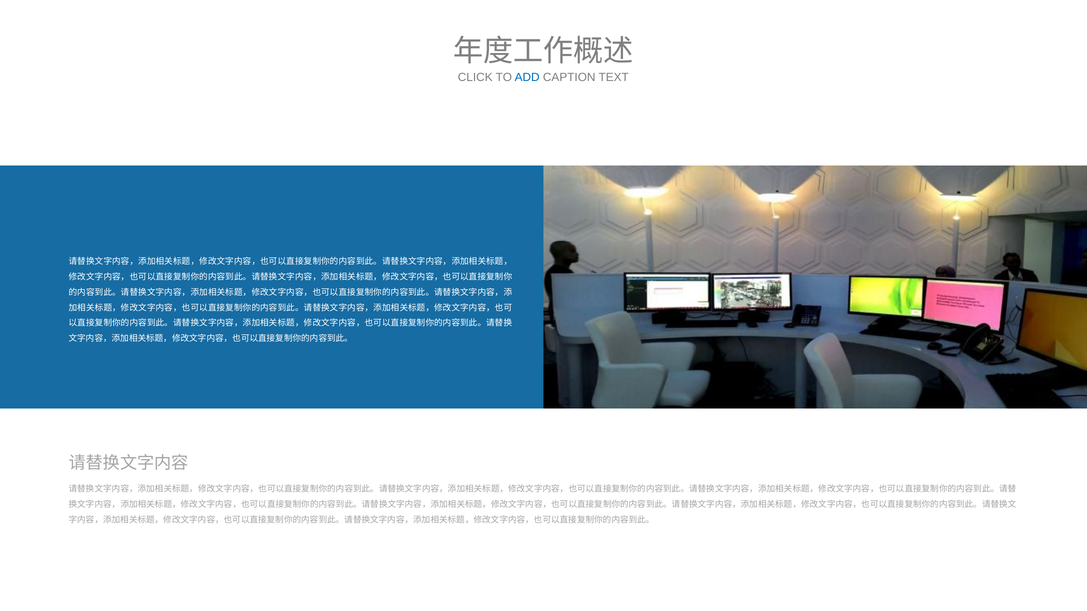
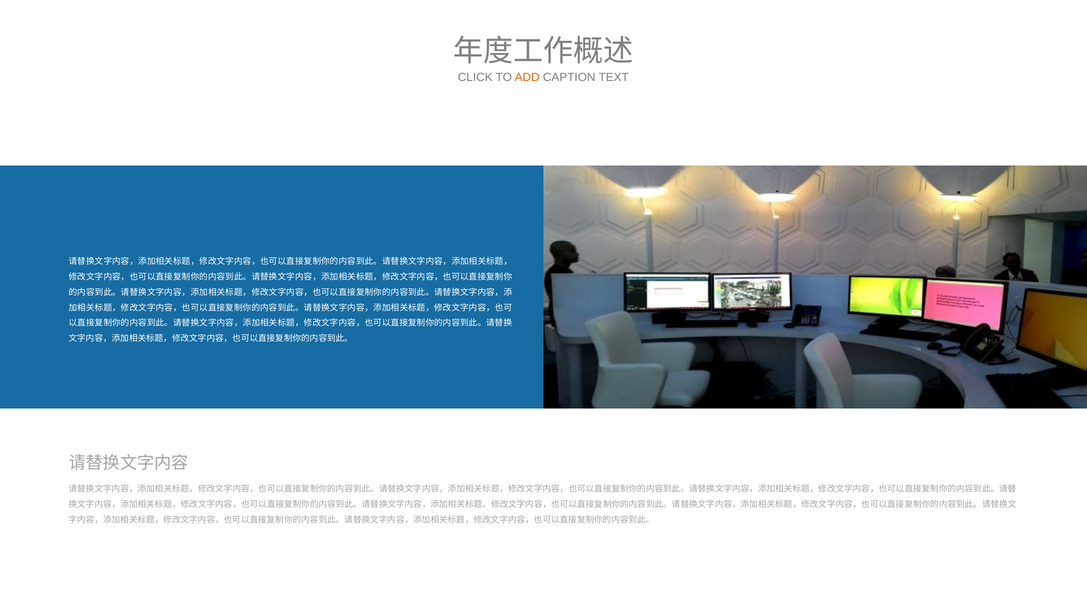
ADD colour: blue -> orange
